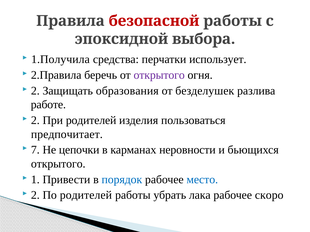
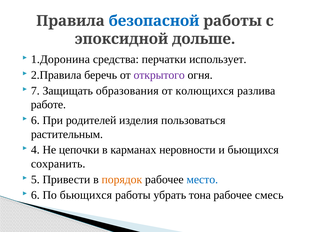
безопасной colour: red -> blue
выбора: выбора -> дольше
1.Получила: 1.Получила -> 1.Доронина
2 at (35, 91): 2 -> 7
безделушек: безделушек -> колющихся
2 at (35, 121): 2 -> 6
предпочитает: предпочитает -> растительным
7: 7 -> 4
открытого at (58, 164): открытого -> сохранить
1: 1 -> 5
порядок colour: blue -> orange
2 at (35, 196): 2 -> 6
По родителей: родителей -> бьющихся
лака: лака -> тона
скоро: скоро -> смесь
